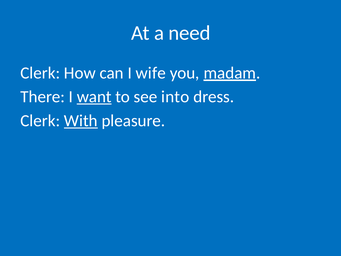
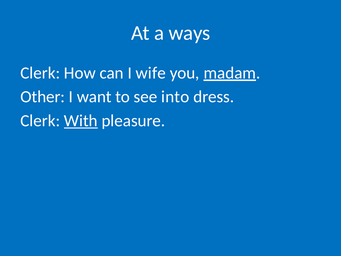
need: need -> ways
There: There -> Other
want underline: present -> none
